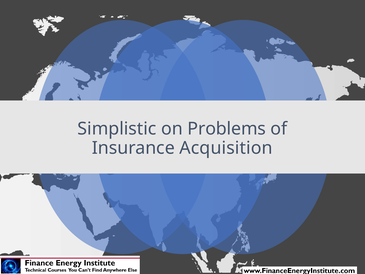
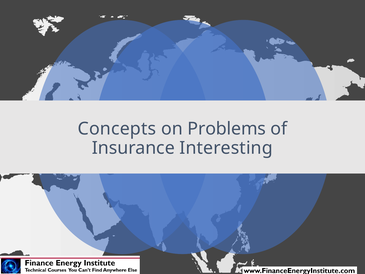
Simplistic: Simplistic -> Concepts
Acquisition: Acquisition -> Interesting
